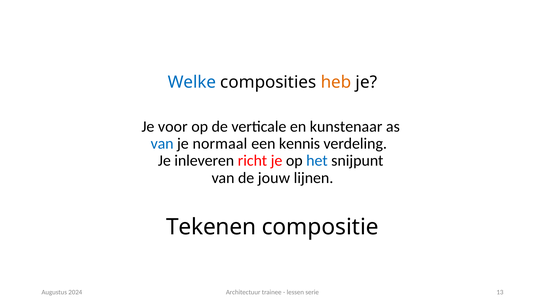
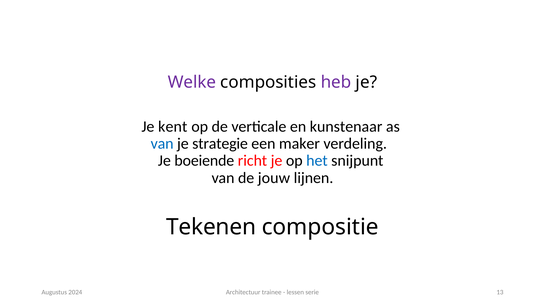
Welke colour: blue -> purple
heb colour: orange -> purple
voor: voor -> kent
normaal: normaal -> strategie
kennis: kennis -> maker
inleveren: inleveren -> boeiende
